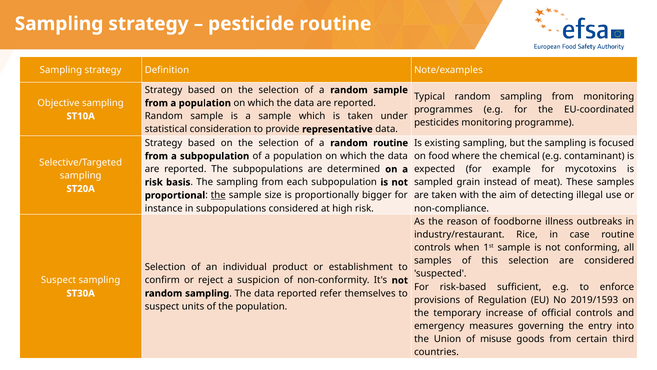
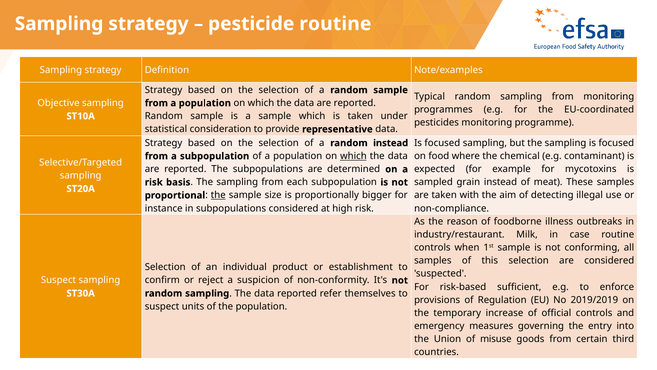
random routine: routine -> instead
existing at (442, 143): existing -> focused
which at (353, 156) underline: none -> present
Rice: Rice -> Milk
2019/1593: 2019/1593 -> 2019/2019
